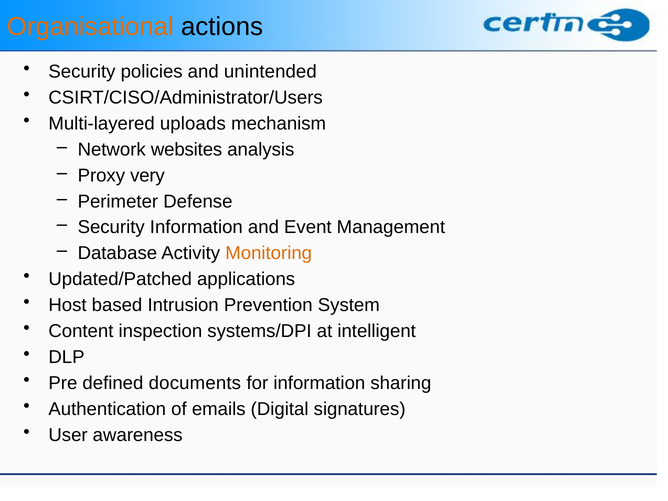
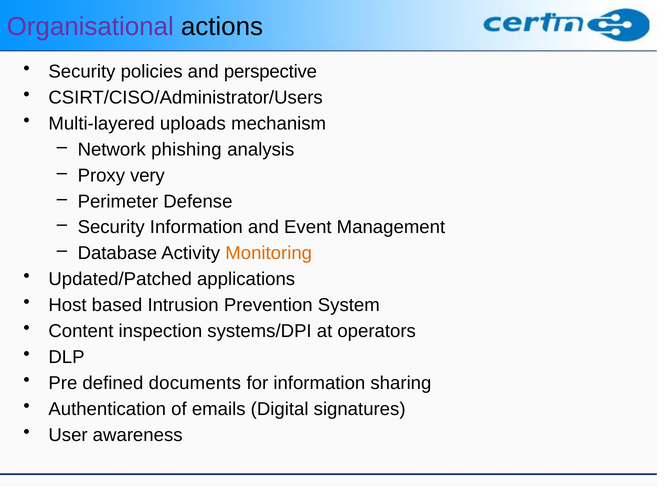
Organisational colour: orange -> purple
unintended: unintended -> perspective
websites: websites -> phishing
intelligent: intelligent -> operators
